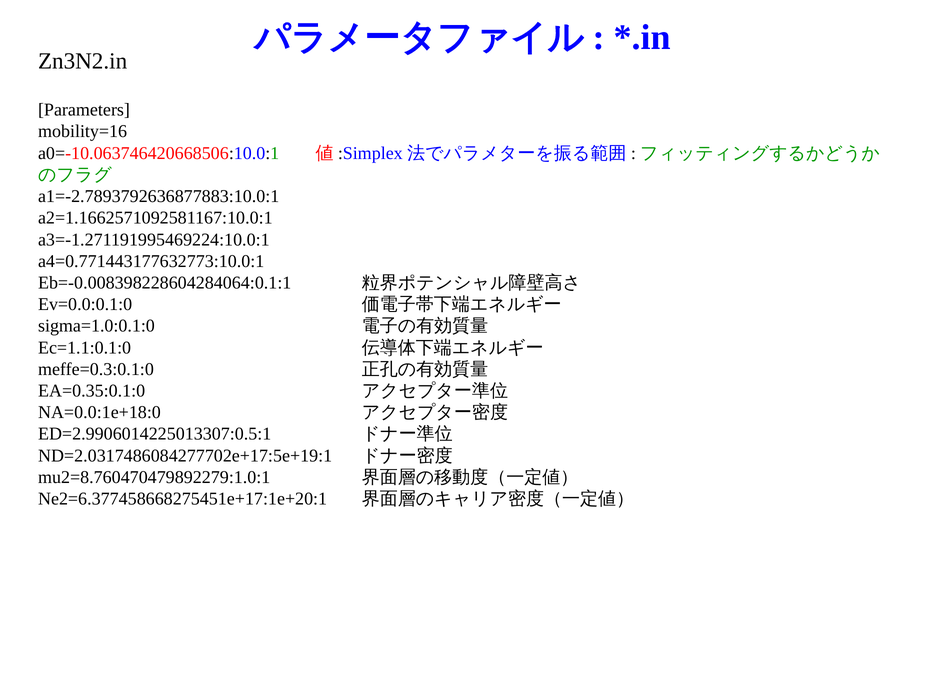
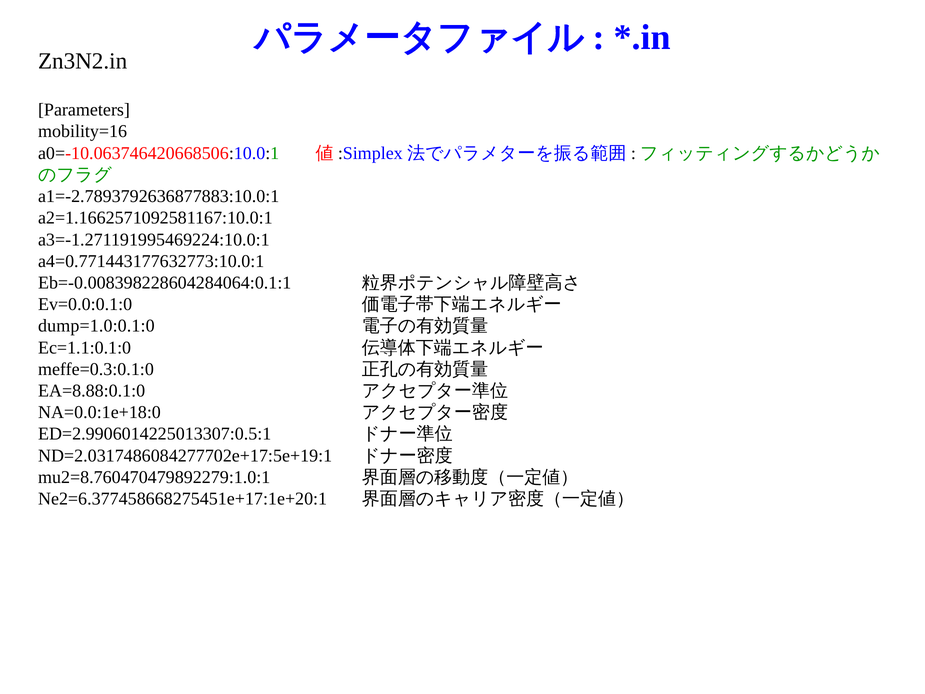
sigma=1.0:0.1:0: sigma=1.0:0.1:0 -> dump=1.0:0.1:0
EA=0.35:0.1:0: EA=0.35:0.1:0 -> EA=8.88:0.1:0
